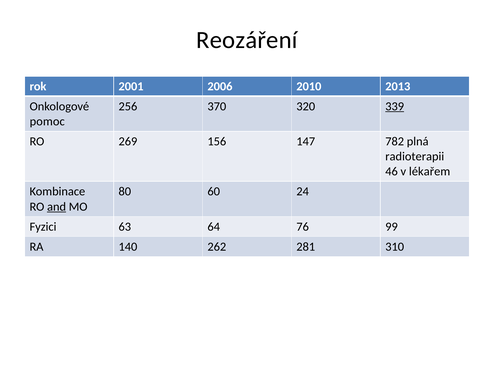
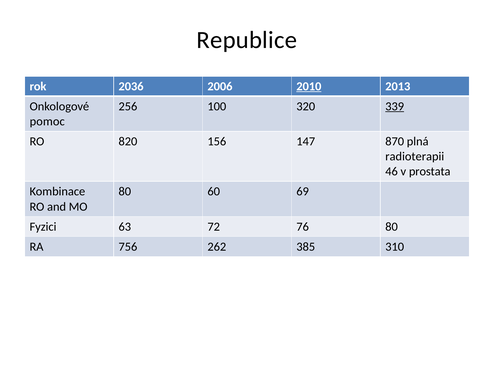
Reozáření: Reozáření -> Republice
2001: 2001 -> 2036
2010 underline: none -> present
370: 370 -> 100
269: 269 -> 820
782: 782 -> 870
lékařem: lékařem -> prostata
24: 24 -> 69
and underline: present -> none
64: 64 -> 72
76 99: 99 -> 80
140: 140 -> 756
281: 281 -> 385
